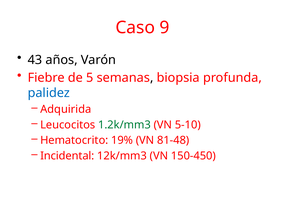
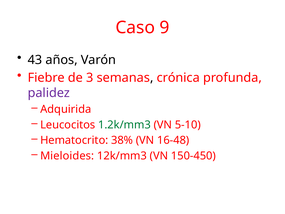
5: 5 -> 3
biopsia: biopsia -> crónica
palidez colour: blue -> purple
19%: 19% -> 38%
81-48: 81-48 -> 16-48
Incidental: Incidental -> Mieloides
